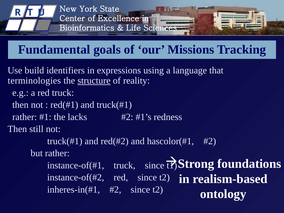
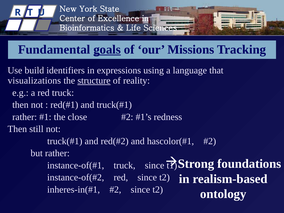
goals underline: none -> present
terminologies: terminologies -> visualizations
lacks: lacks -> close
